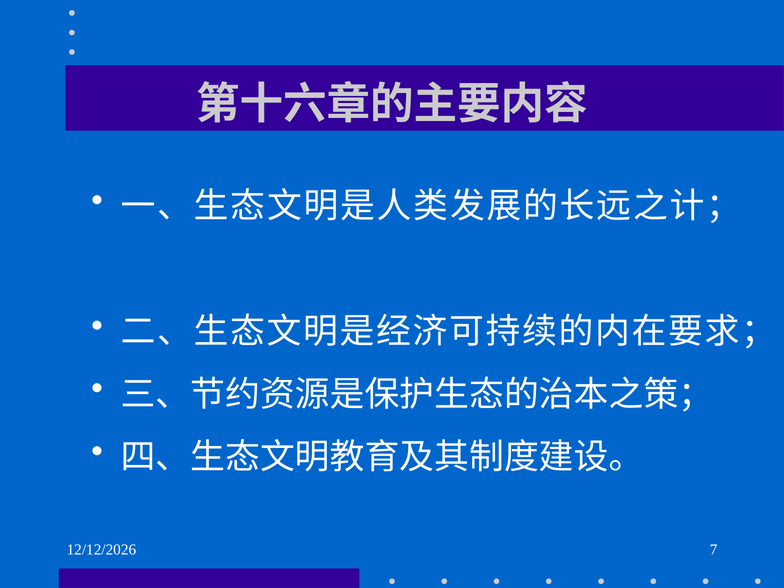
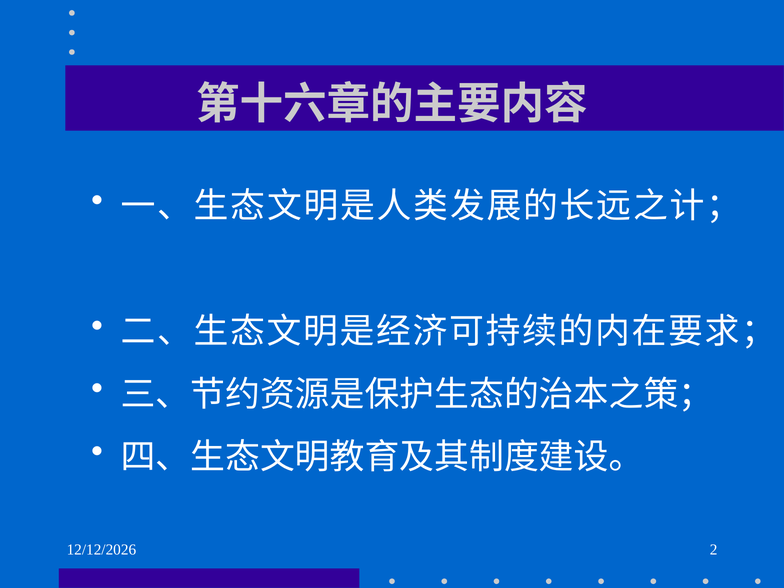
7: 7 -> 2
